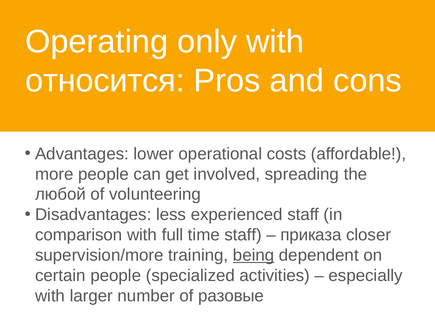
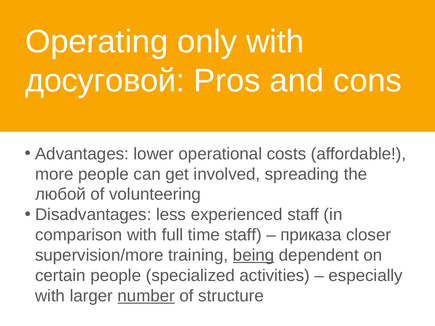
относится: относится -> досуговой
number underline: none -> present
разовые: разовые -> structure
